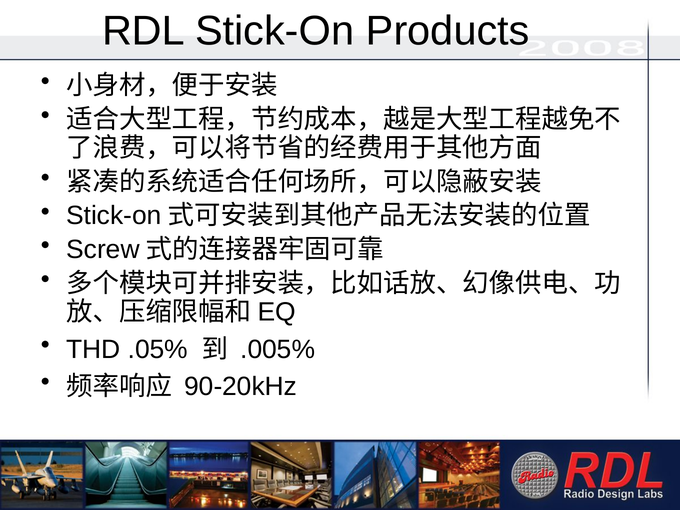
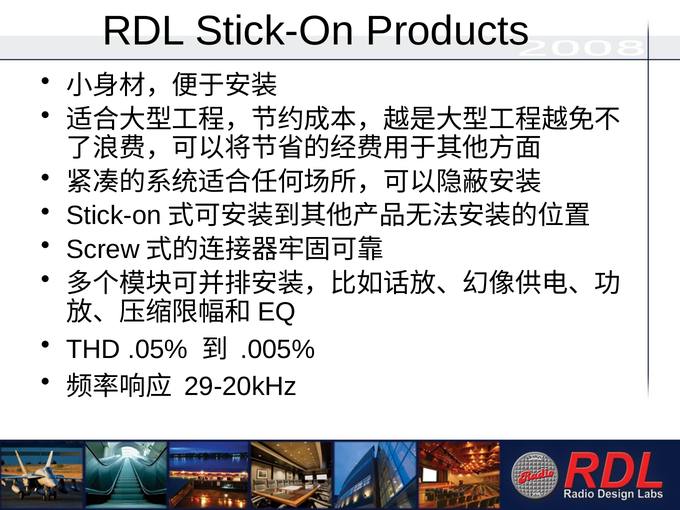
90-20kHz: 90-20kHz -> 29-20kHz
